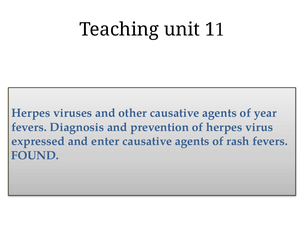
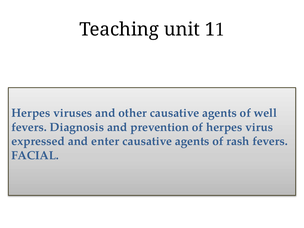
year: year -> well
FOUND: FOUND -> FACIAL
